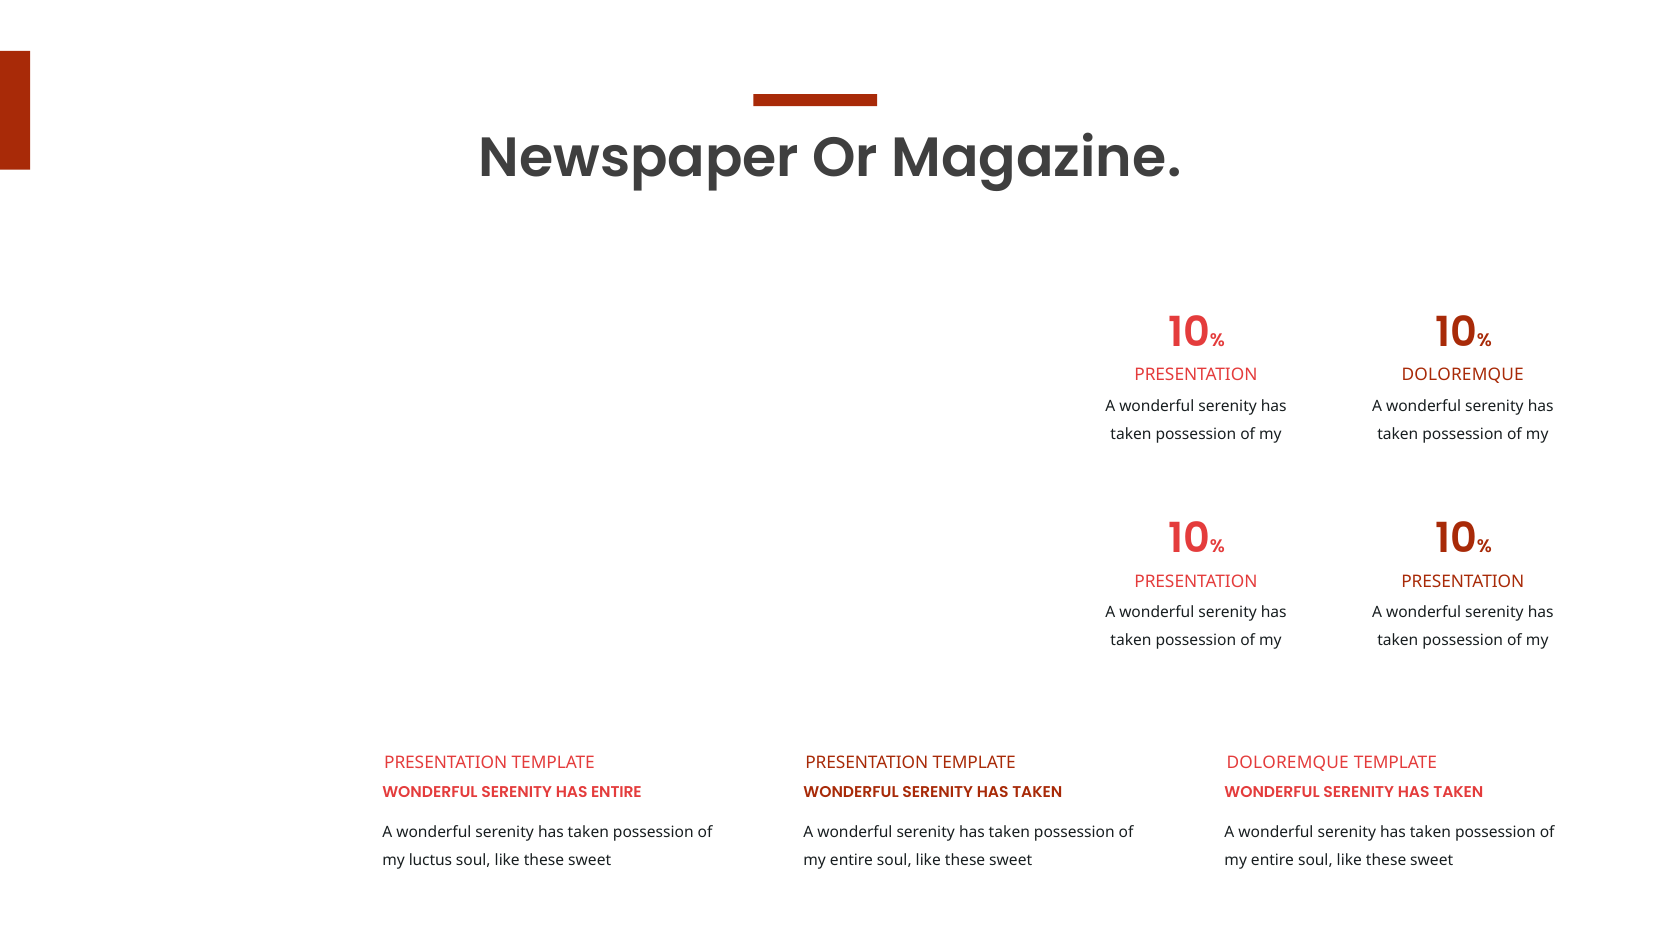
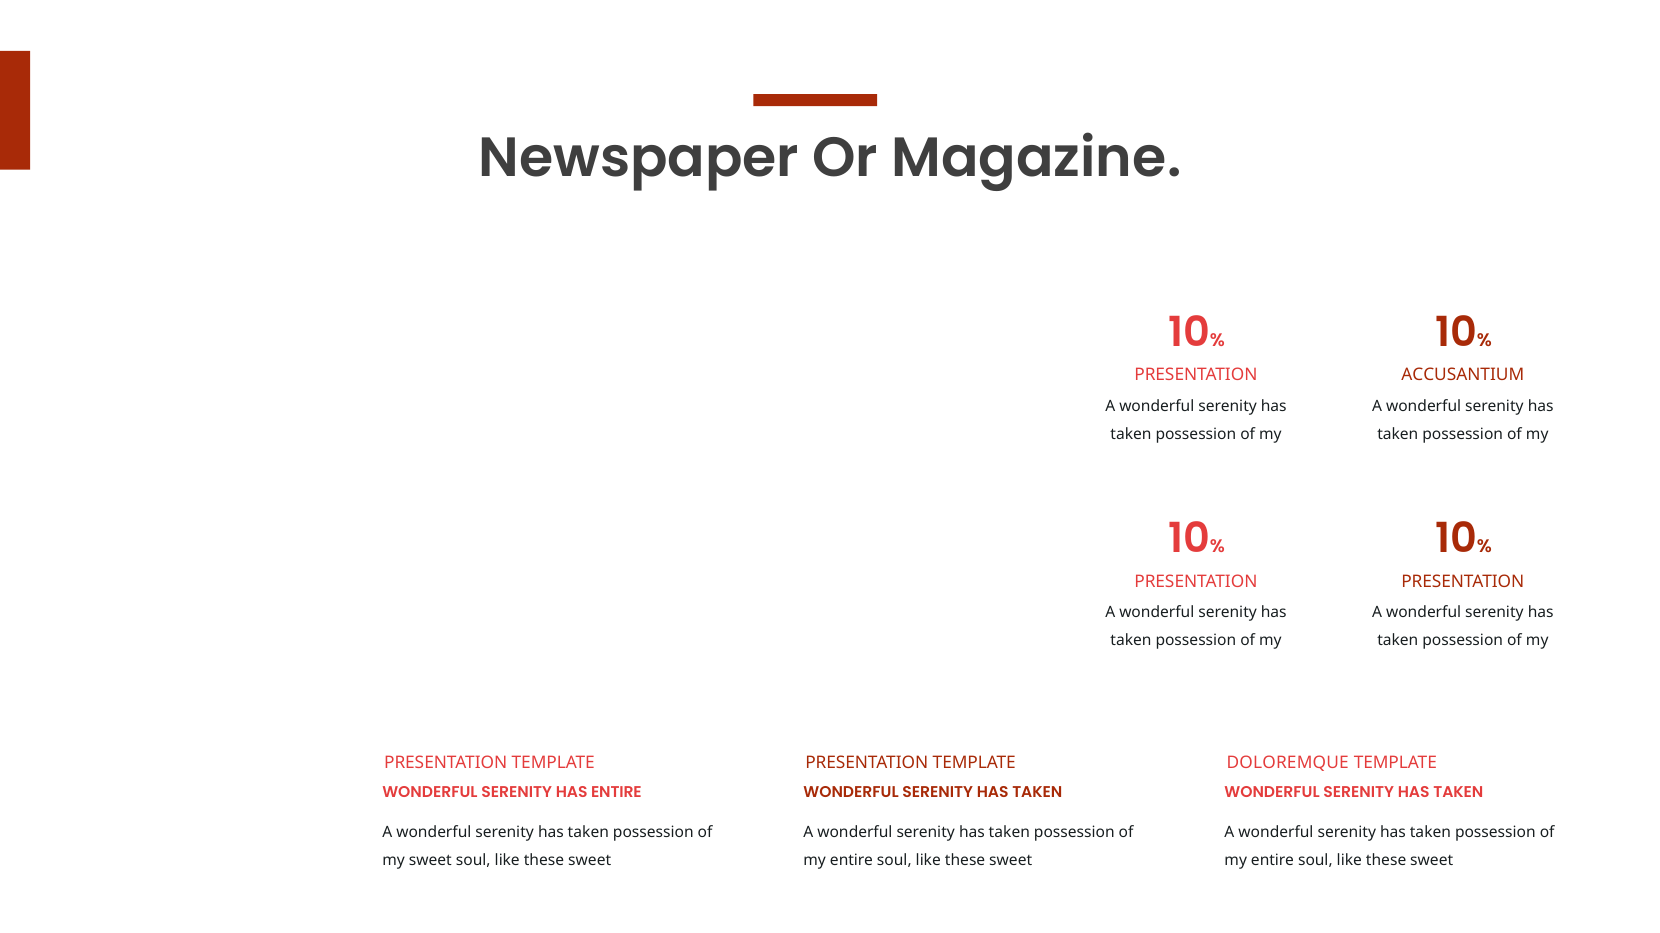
DOLOREMQUE at (1463, 375): DOLOREMQUE -> ACCUSANTIUM
my luctus: luctus -> sweet
